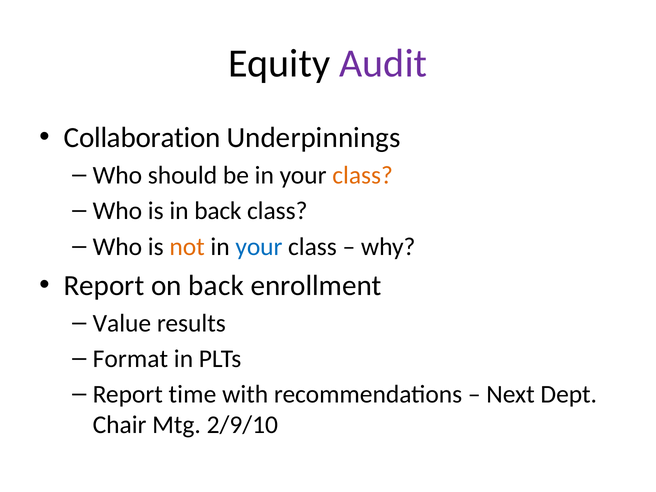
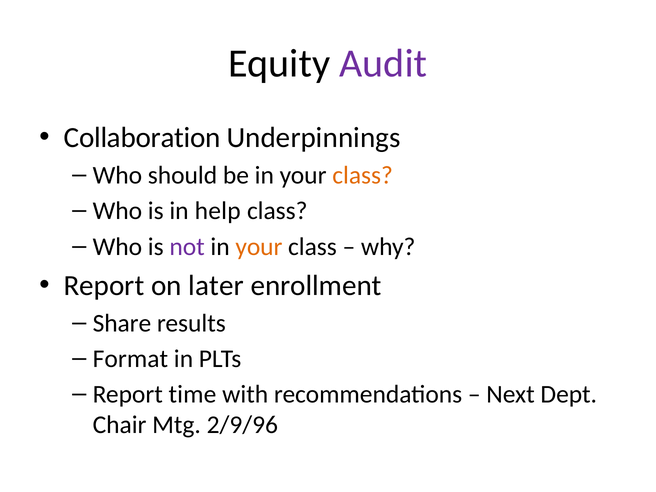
in back: back -> help
not colour: orange -> purple
your at (259, 247) colour: blue -> orange
on back: back -> later
Value: Value -> Share
2/9/10: 2/9/10 -> 2/9/96
